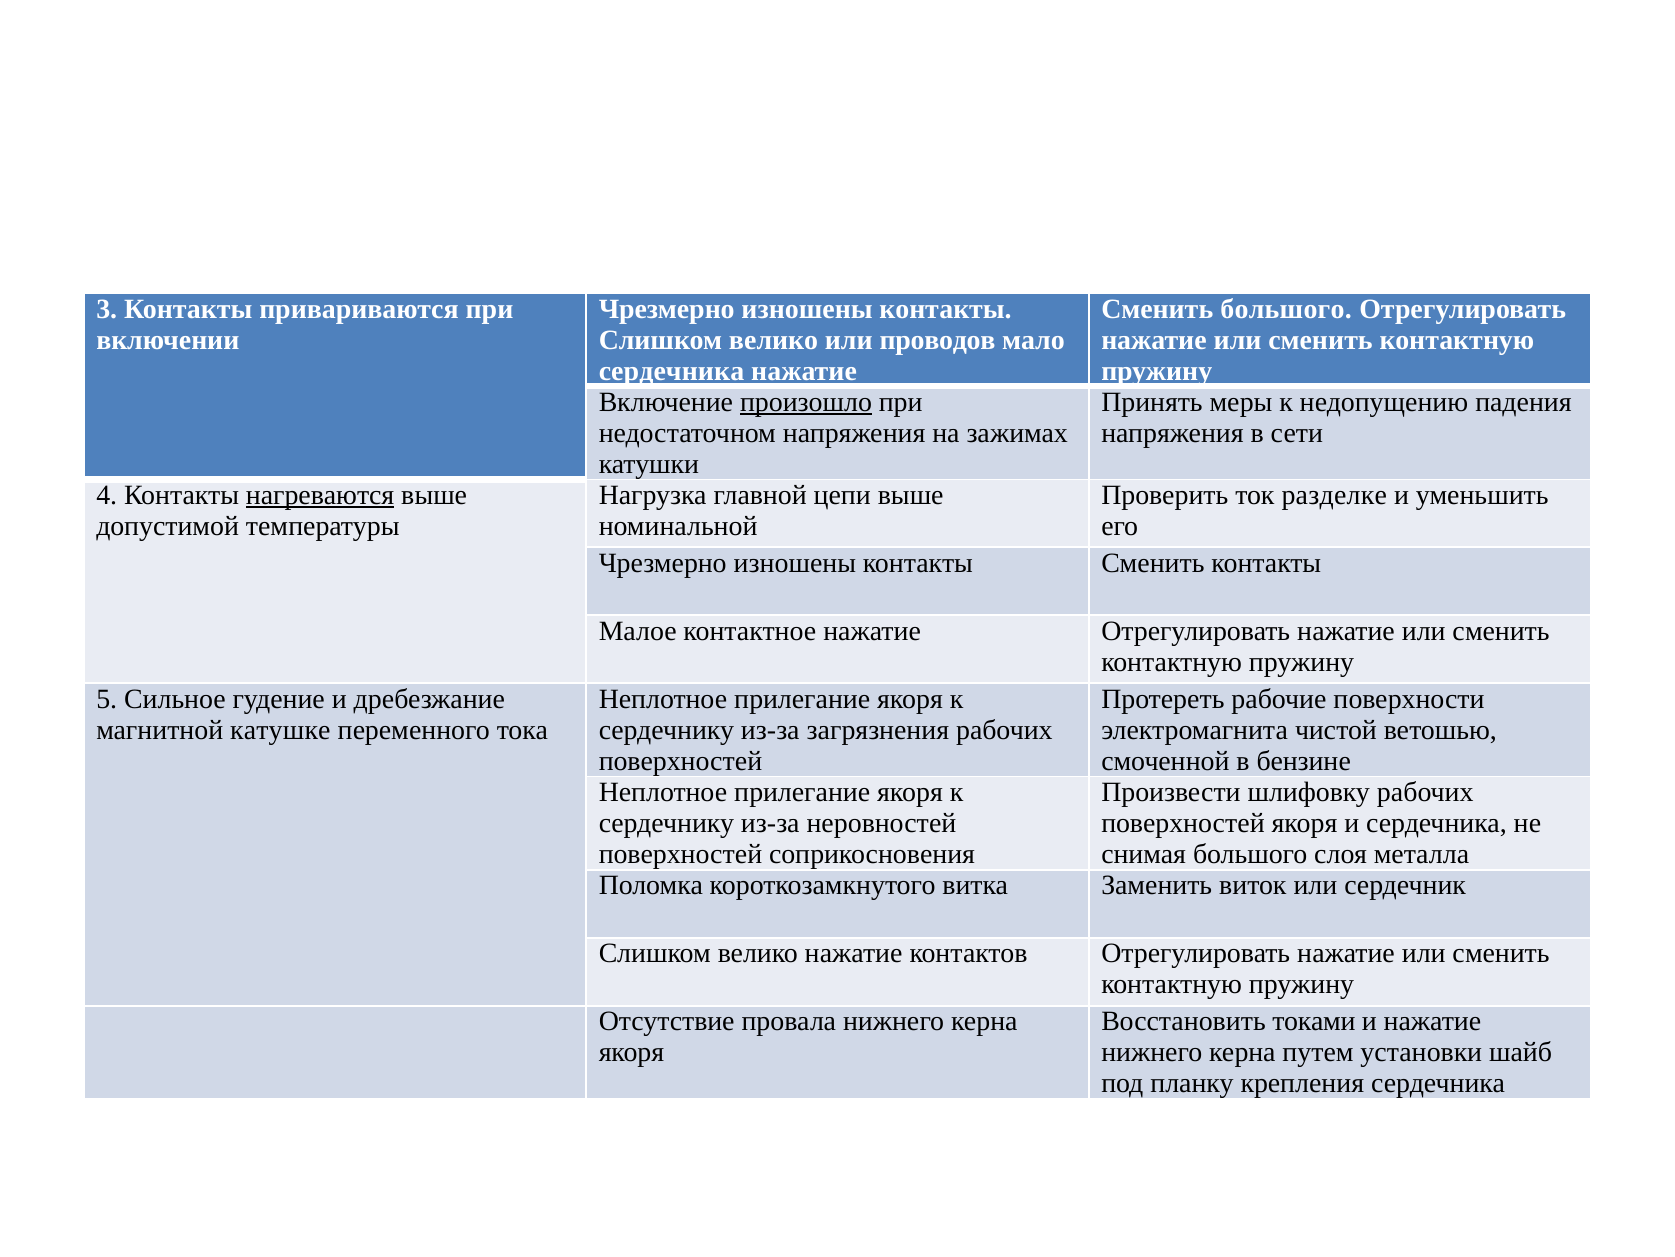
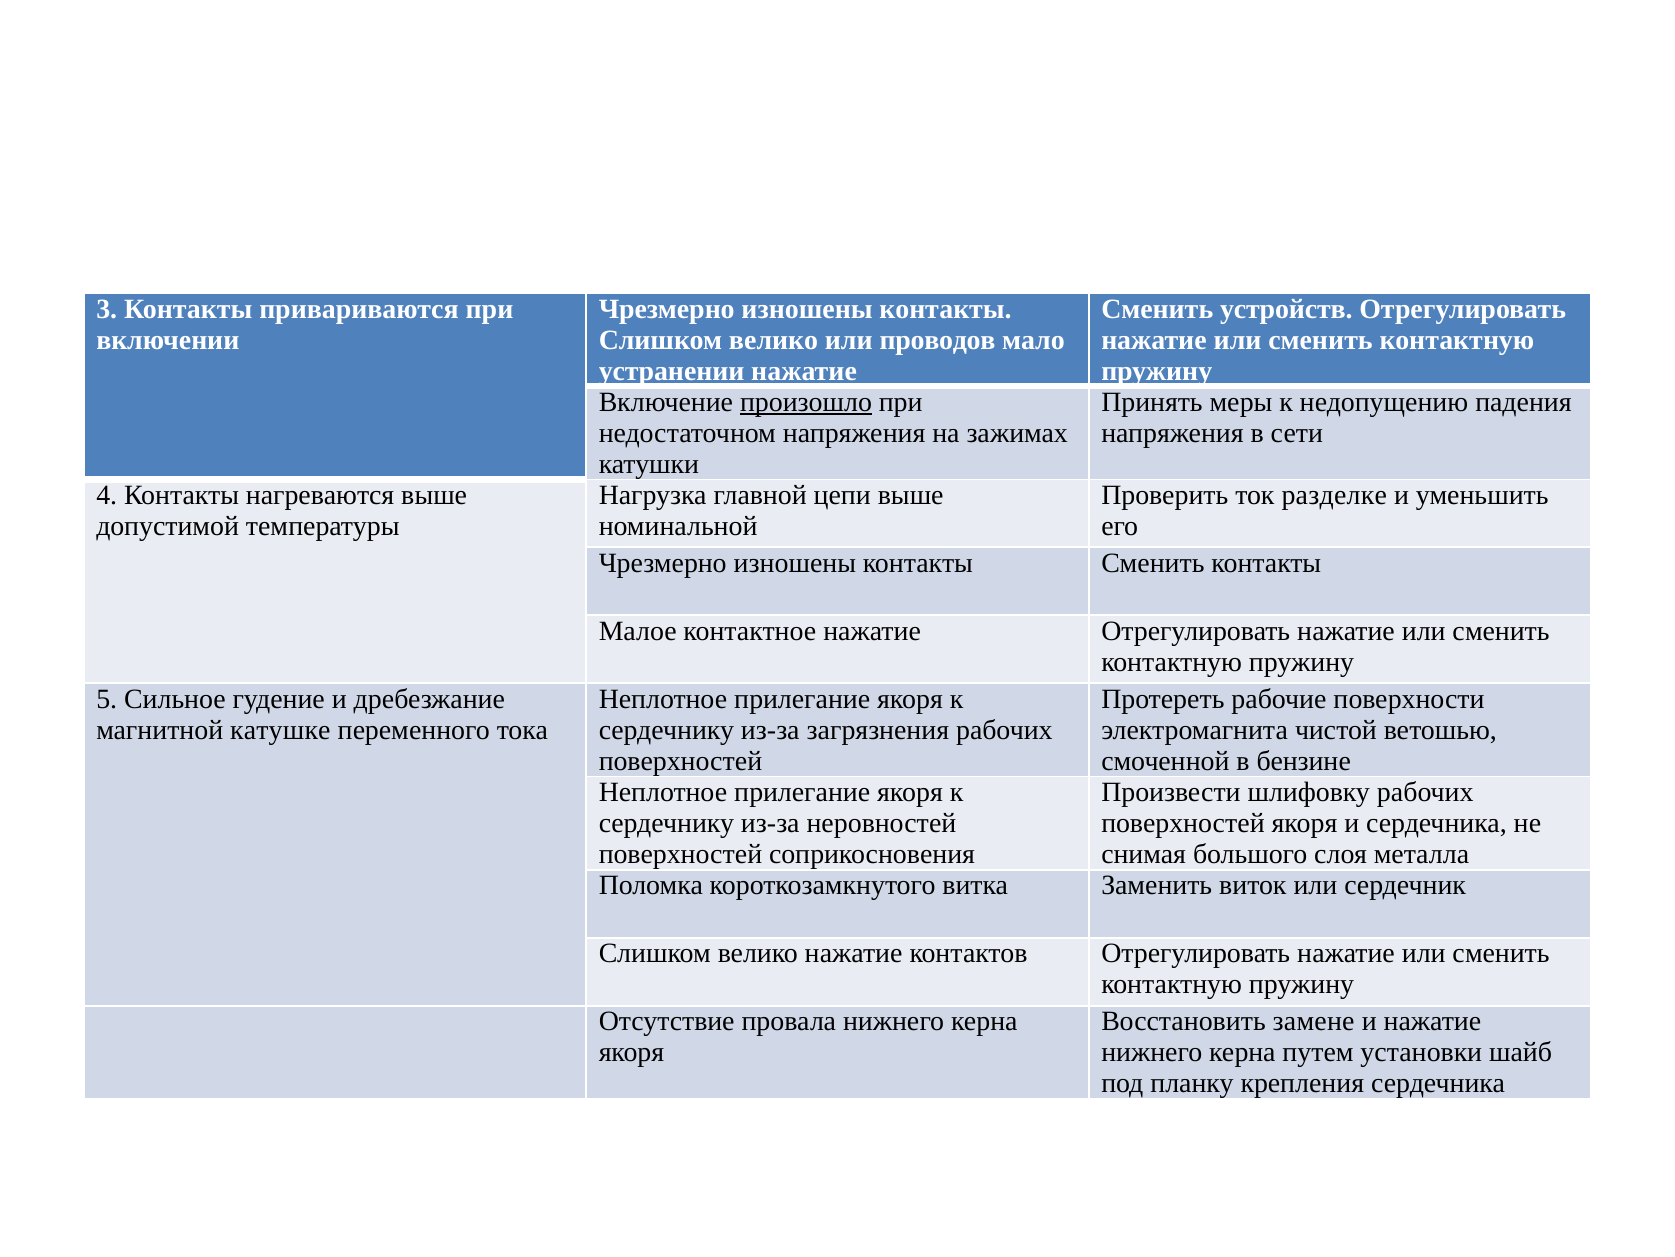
Сменить большого: большого -> устройств
сердечника at (672, 371): сердечника -> устранении
нагреваются underline: present -> none
токами: токами -> замене
